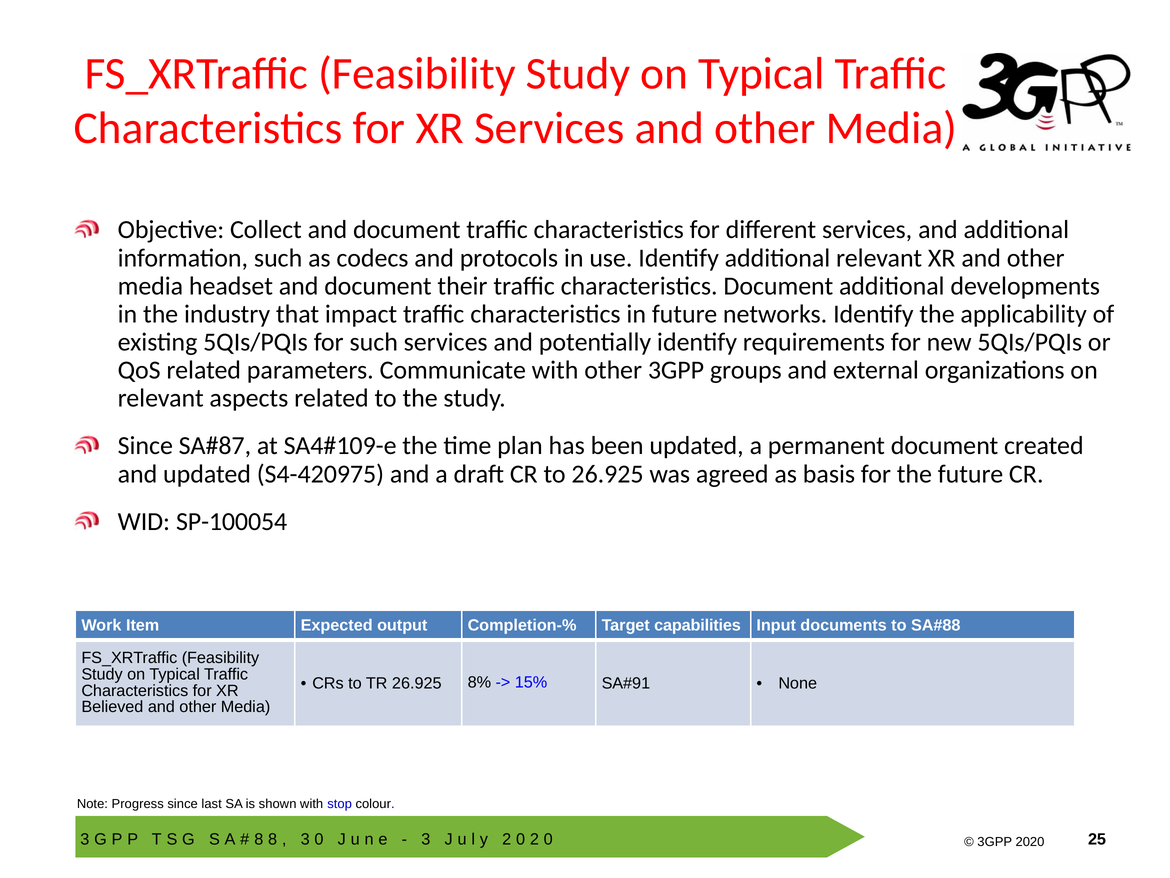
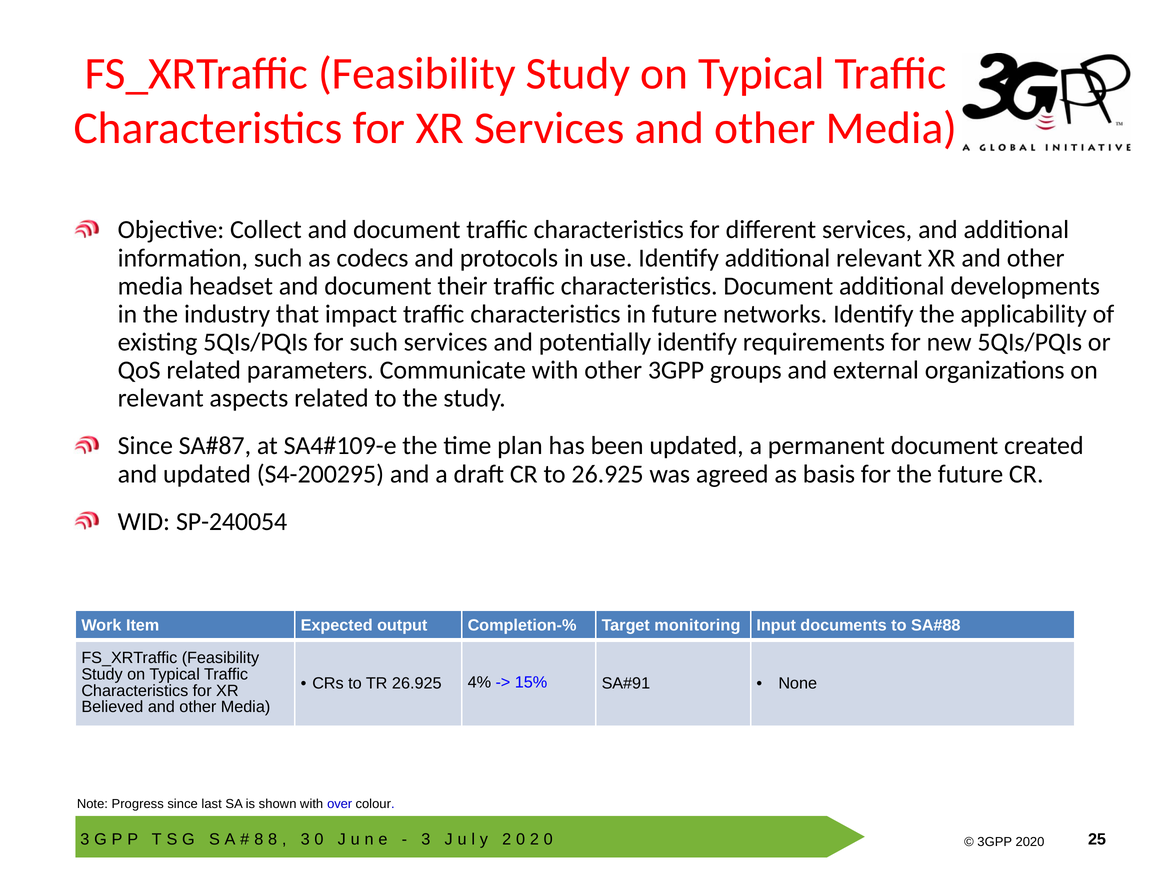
S4-420975: S4-420975 -> S4-200295
SP-100054: SP-100054 -> SP-240054
capabilities: capabilities -> monitoring
8%: 8% -> 4%
stop: stop -> over
